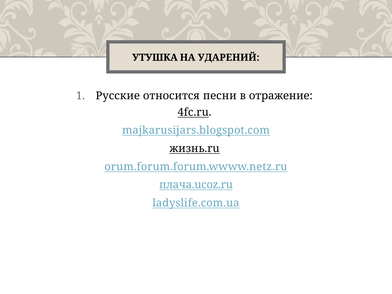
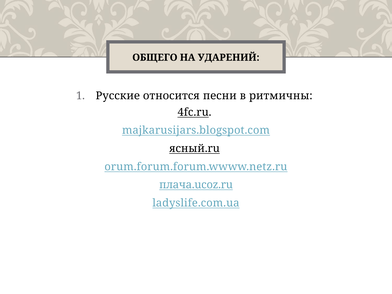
УТУШКА: УТУШКА -> ОБЩЕГО
отражение: отражение -> ритмичны
жизнь.ru: жизнь.ru -> ясный.ru
